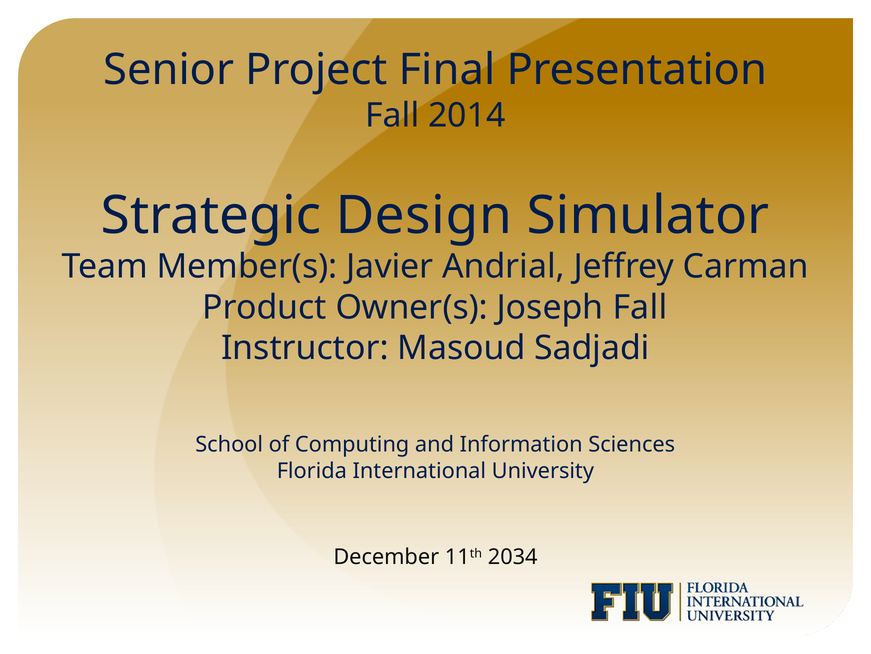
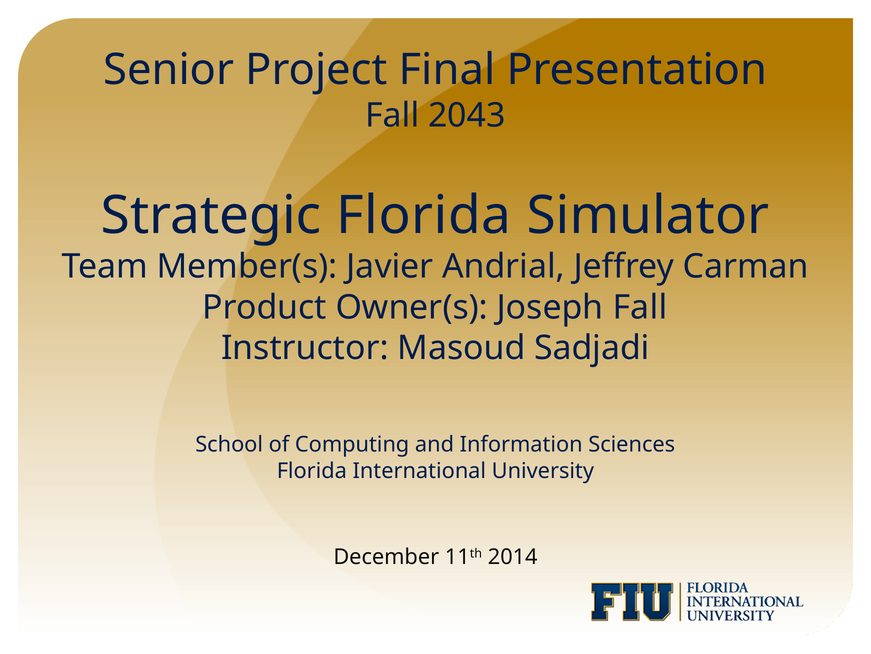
2014: 2014 -> 2043
Strategic Design: Design -> Florida
2034: 2034 -> 2014
